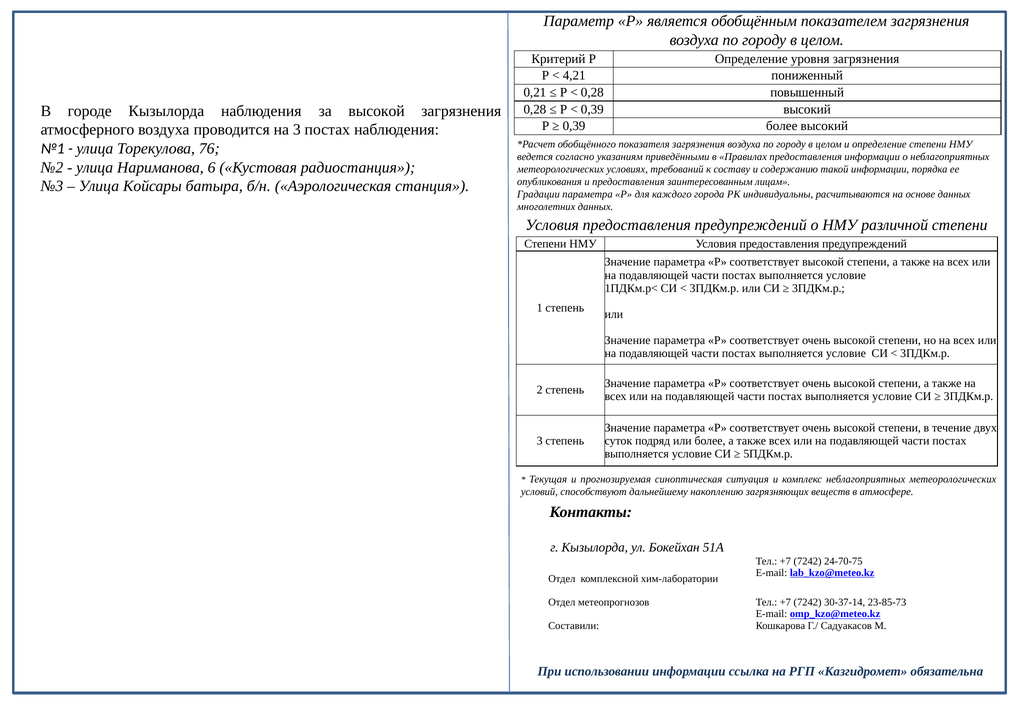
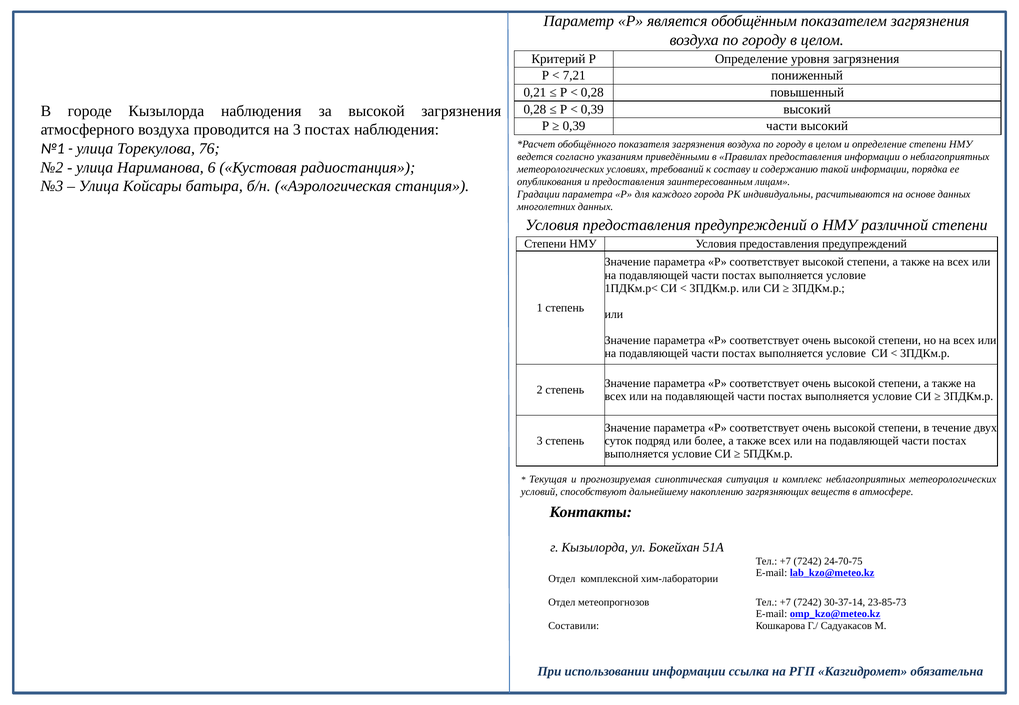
4,21: 4,21 -> 7,21
0,39 более: более -> части
